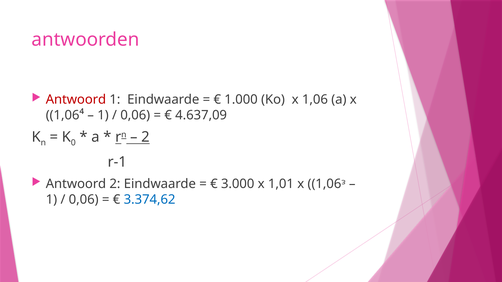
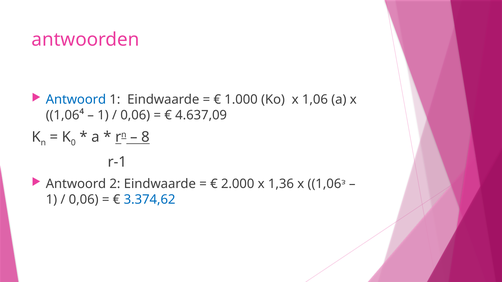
Antwoord at (76, 100) colour: red -> blue
2 at (145, 137): 2 -> 8
3.000: 3.000 -> 2.000
1,01: 1,01 -> 1,36
